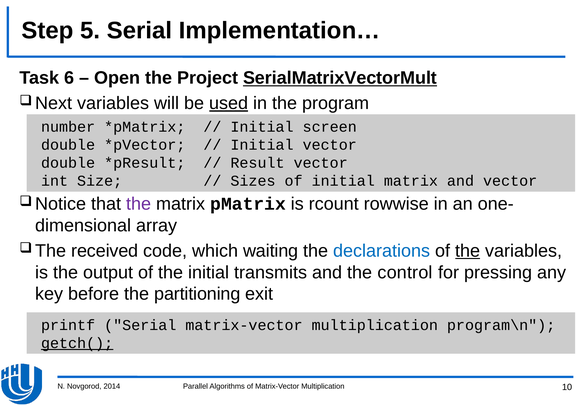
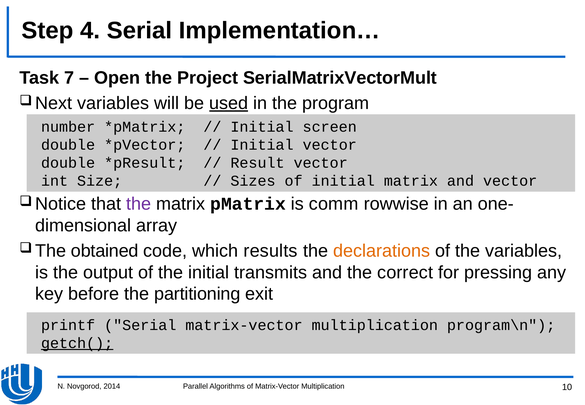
5: 5 -> 4
6: 6 -> 7
SerialMatrixVectorMult underline: present -> none
rcount: rcount -> comm
received: received -> obtained
waiting: waiting -> results
declarations colour: blue -> orange
the at (468, 251) underline: present -> none
control: control -> correct
